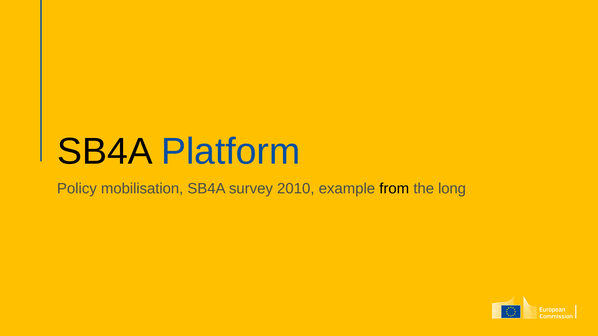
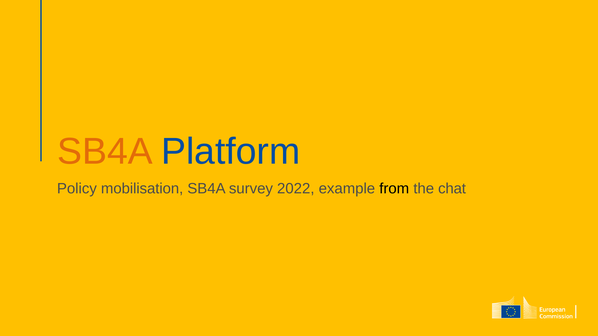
SB4A at (105, 152) colour: black -> orange
2010: 2010 -> 2022
long: long -> chat
